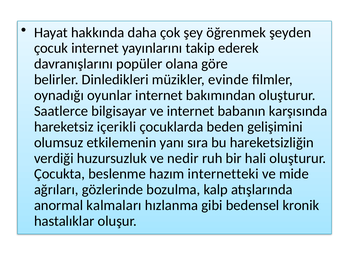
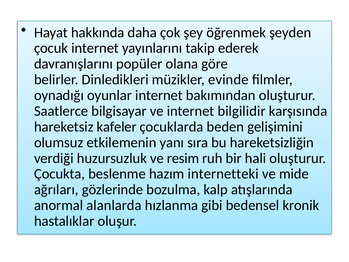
babanın: babanın -> bilgilidir
içerikli: içerikli -> kafeler
nedir: nedir -> resim
kalmaları: kalmaları -> alanlarda
